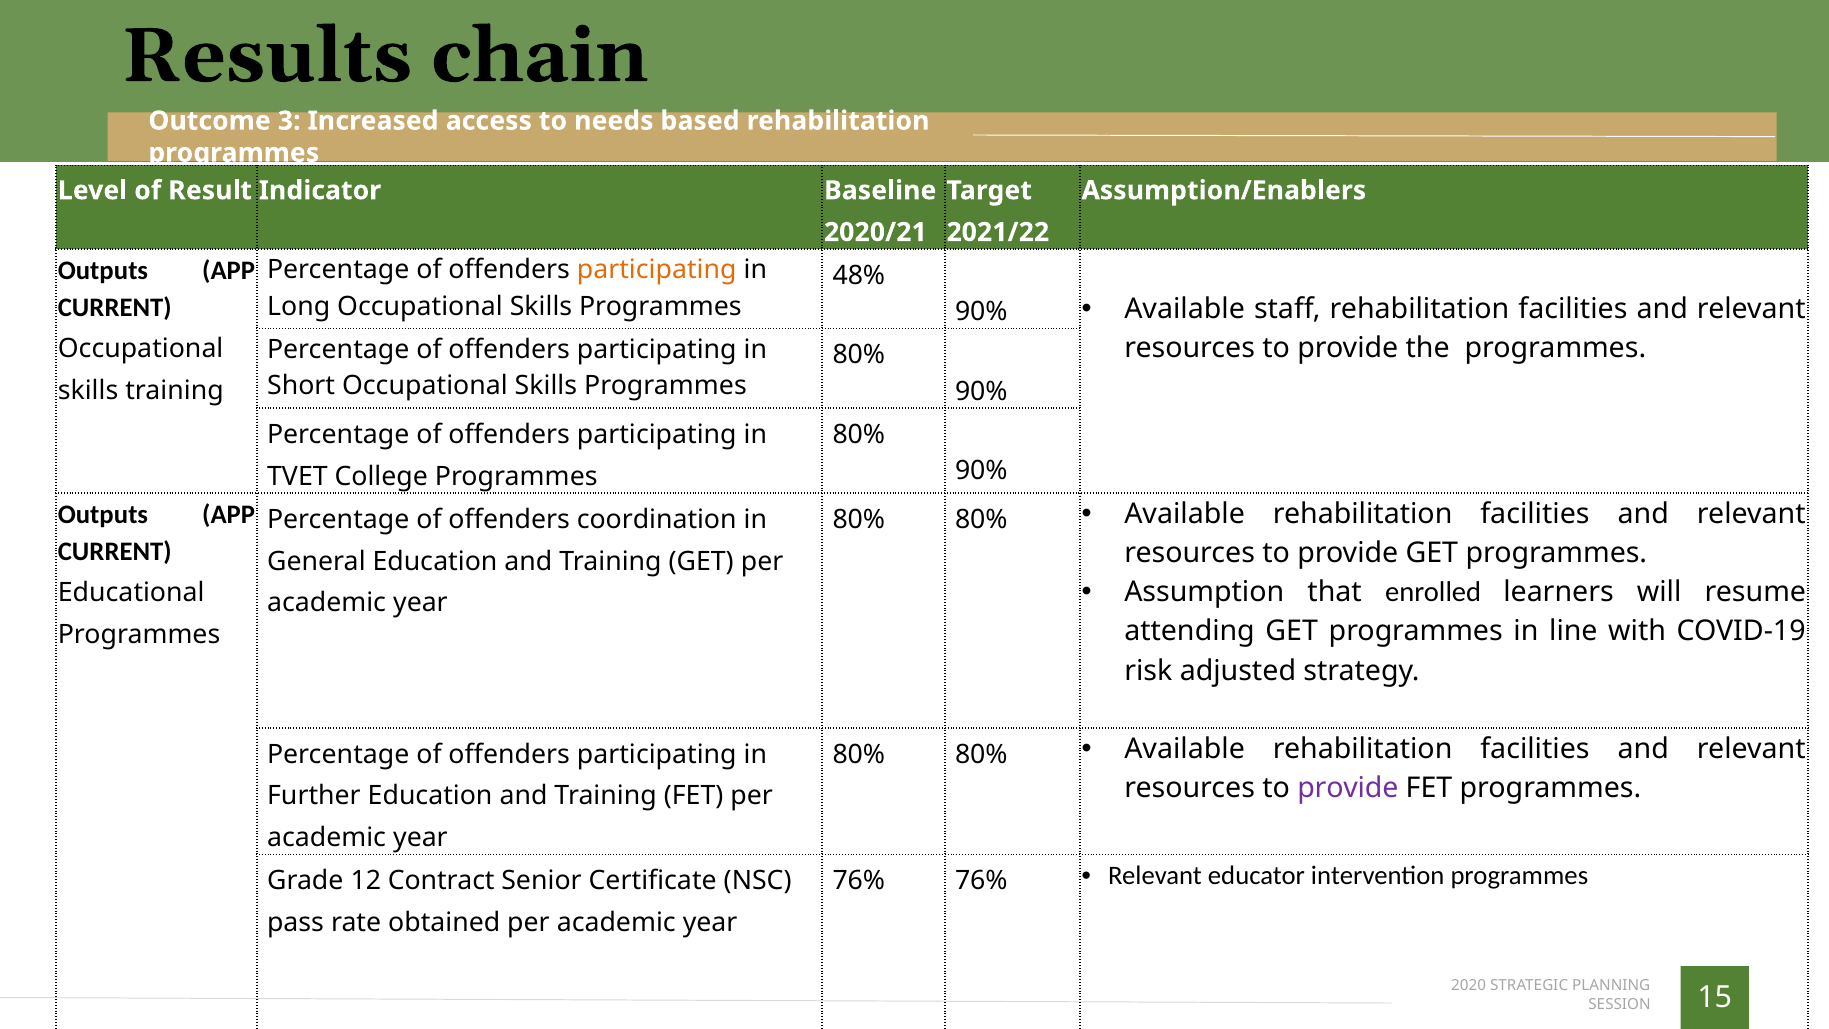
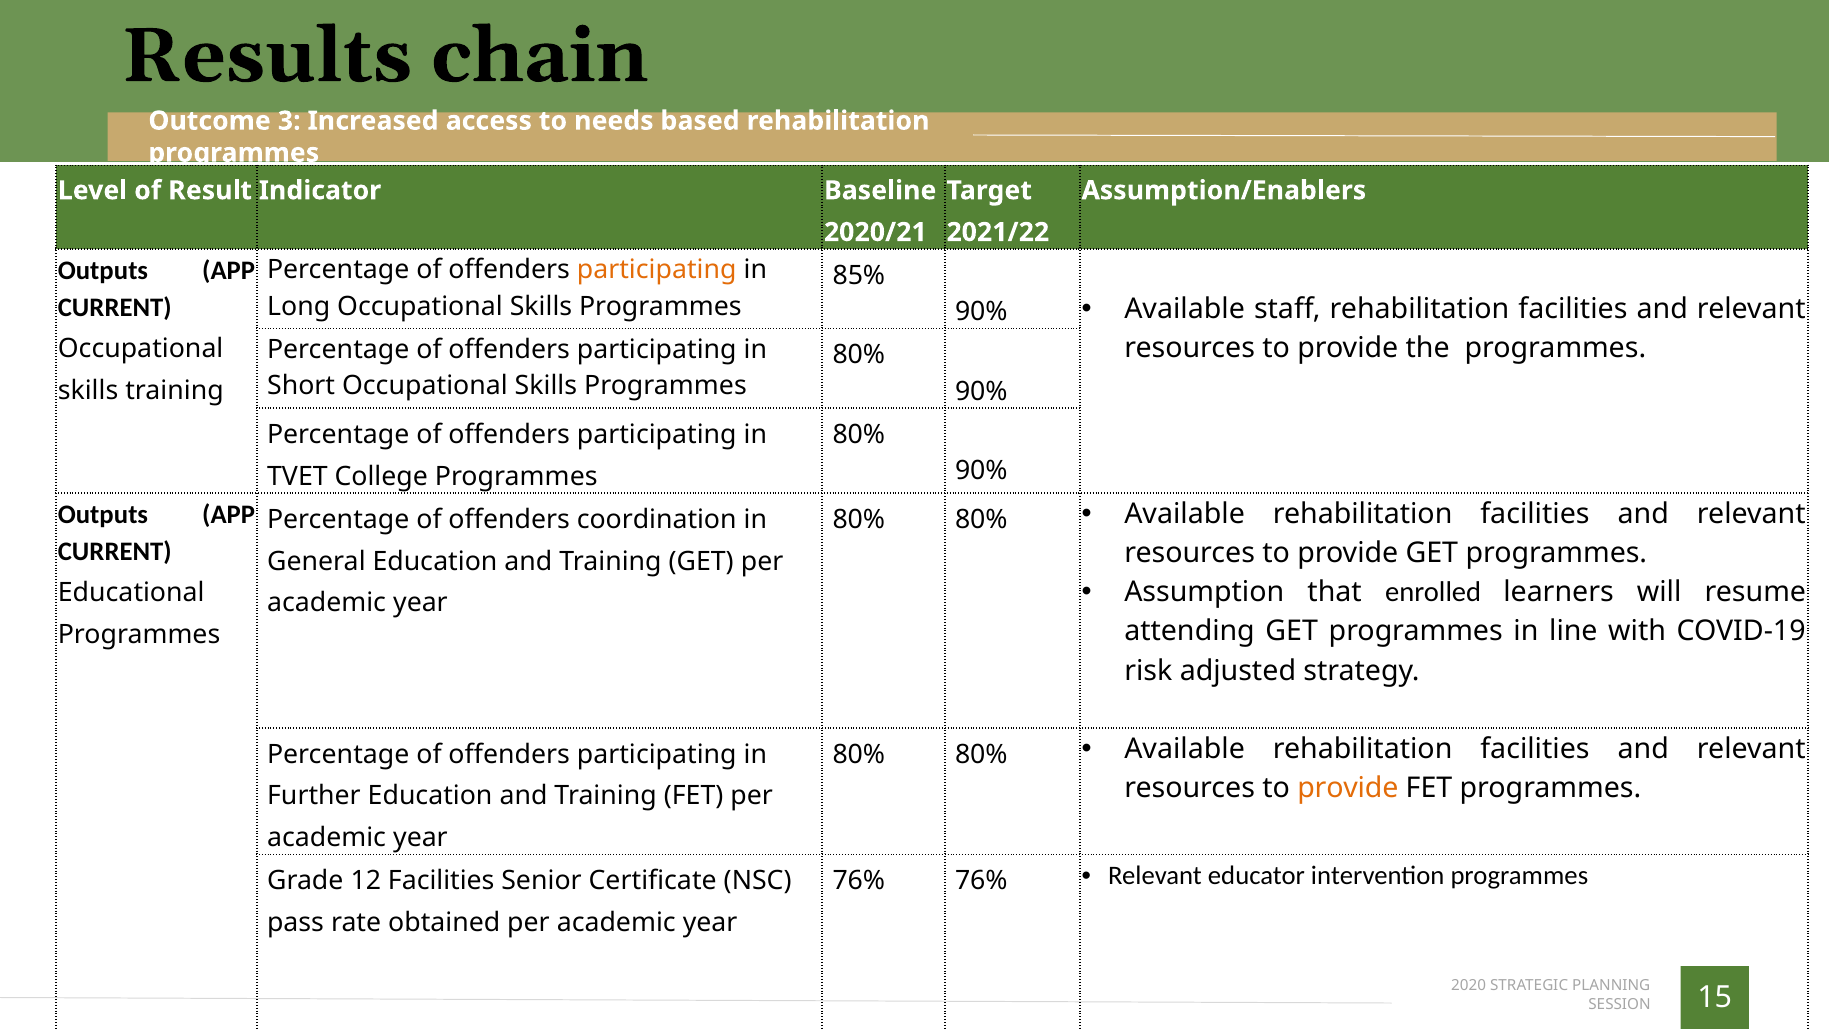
48%: 48% -> 85%
provide at (1348, 788) colour: purple -> orange
12 Contract: Contract -> Facilities
